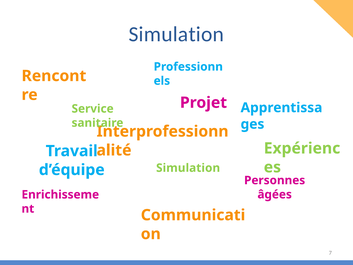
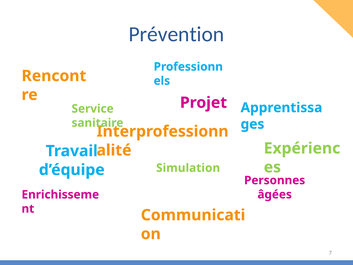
Simulation at (176, 34): Simulation -> Prévention
